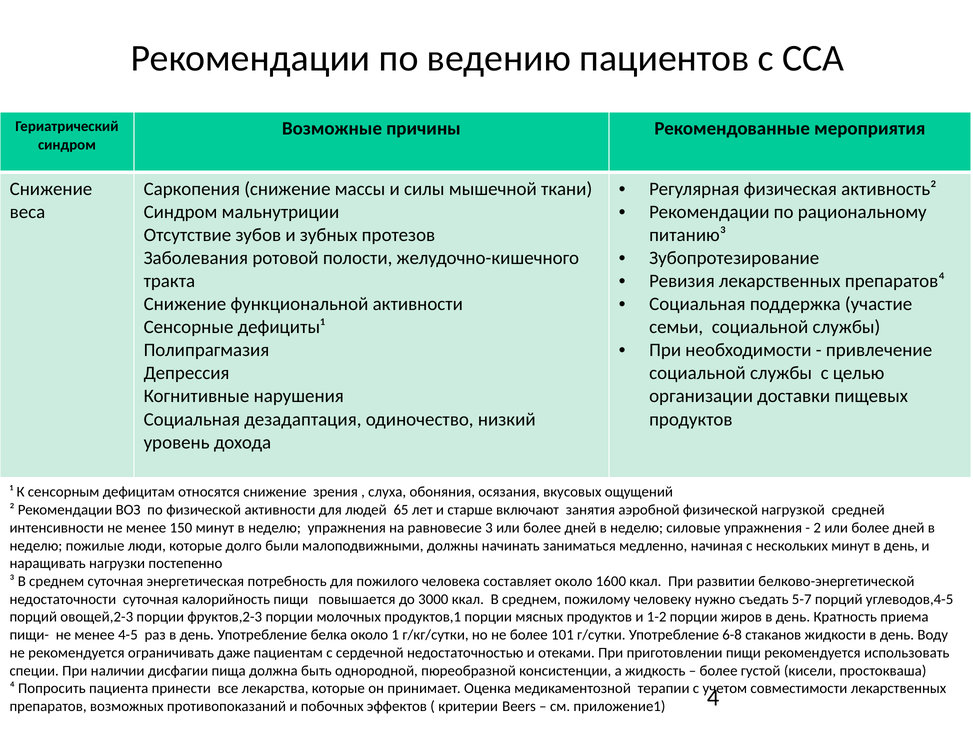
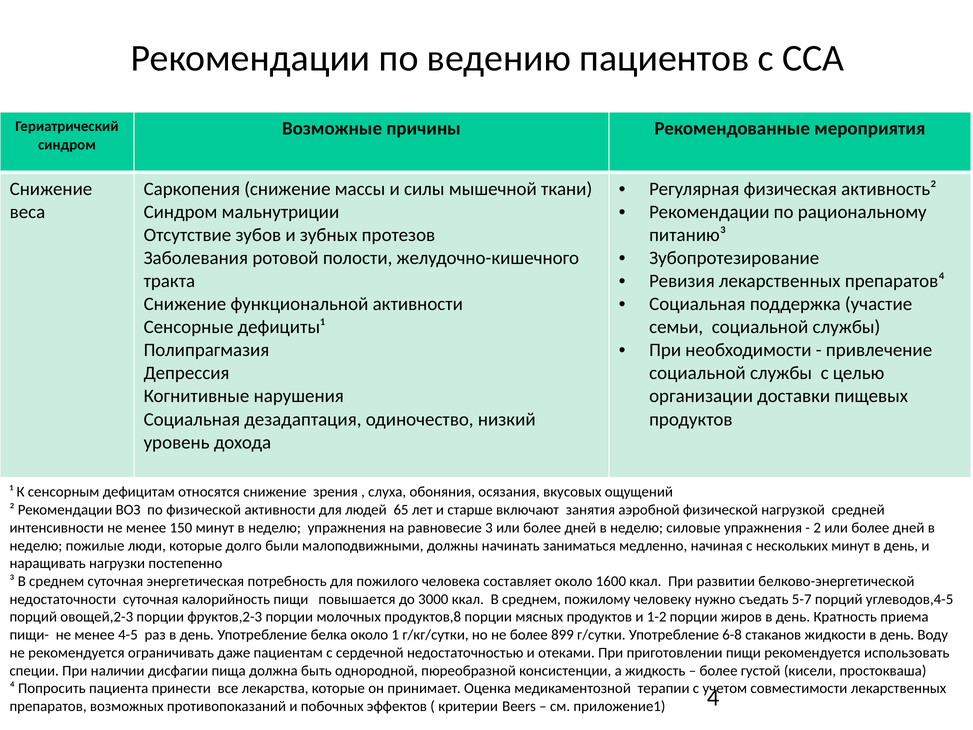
продуктов,1: продуктов,1 -> продуктов,8
101: 101 -> 899
